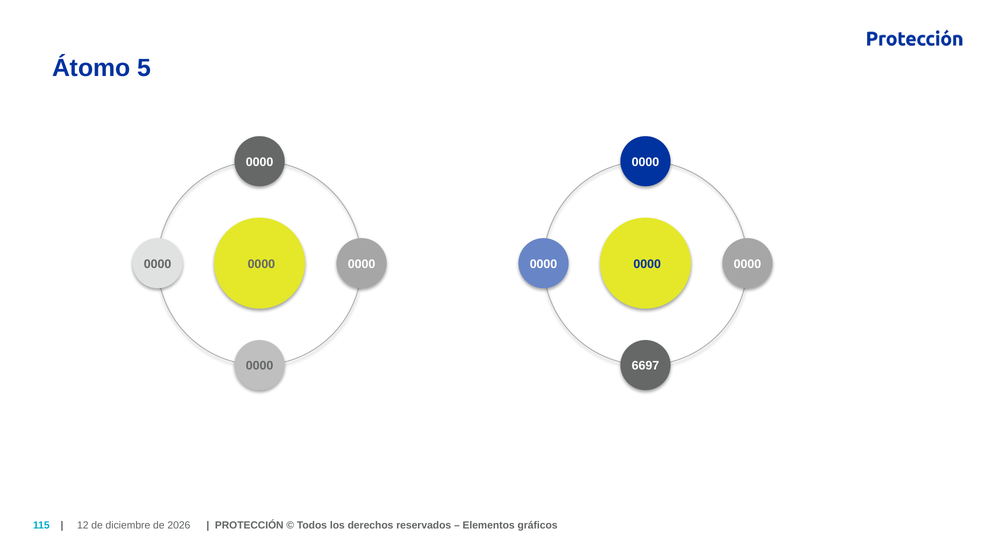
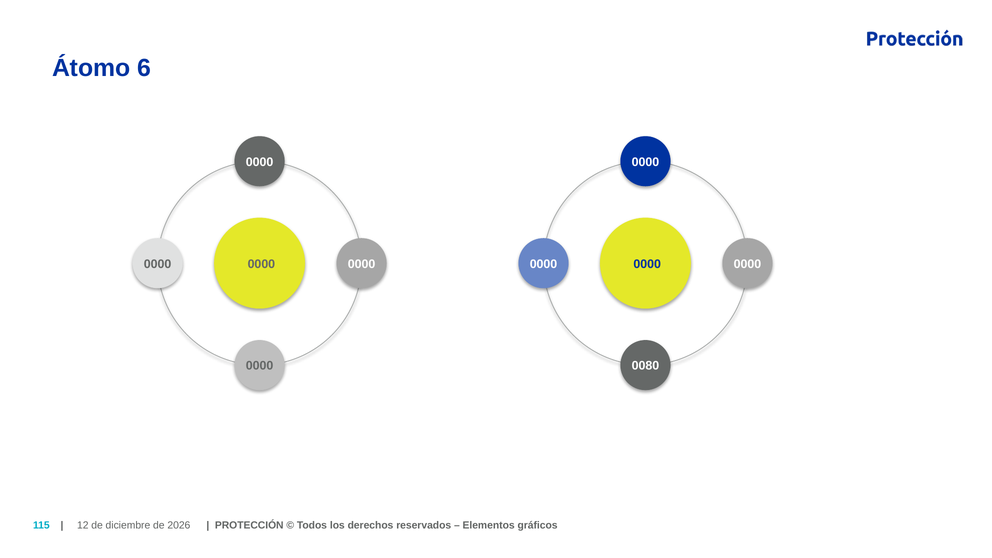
5: 5 -> 6
6697: 6697 -> 0080
